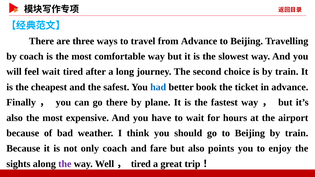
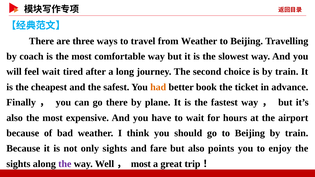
from Advance: Advance -> Weather
had colour: blue -> orange
only coach: coach -> sights
tired at (141, 164): tired -> most
